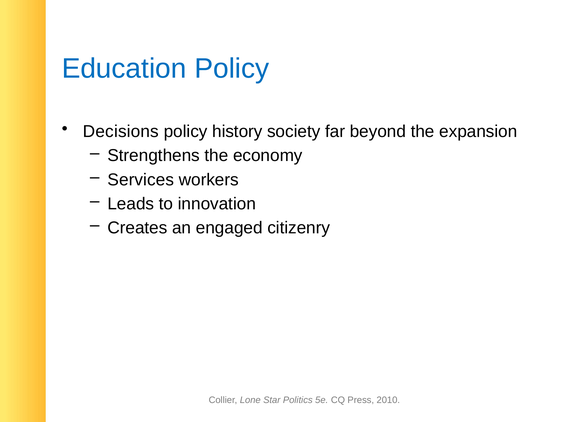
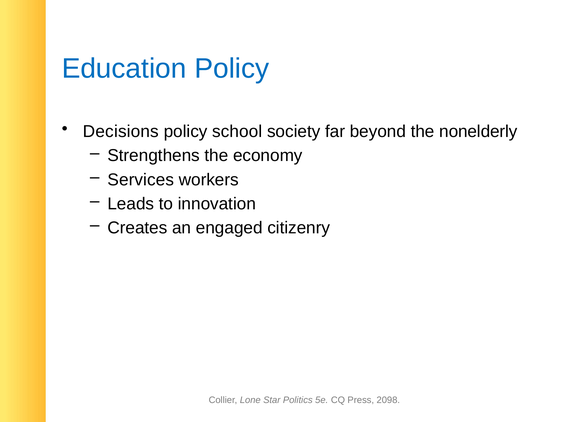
history: history -> school
expansion: expansion -> nonelderly
2010: 2010 -> 2098
